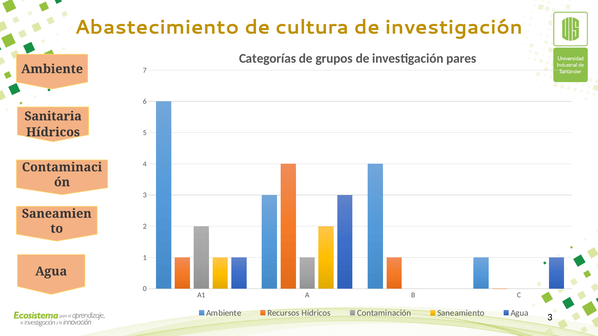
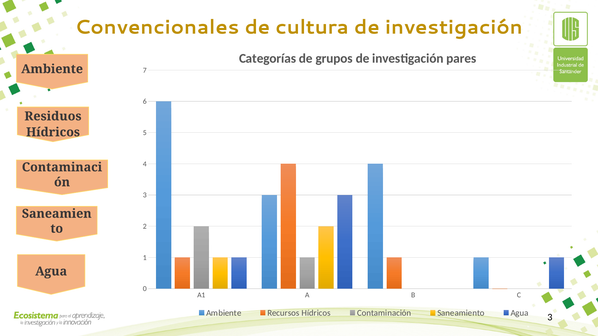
Abastecimiento: Abastecimiento -> Convencionales
Sanitaria: Sanitaria -> Residuos
